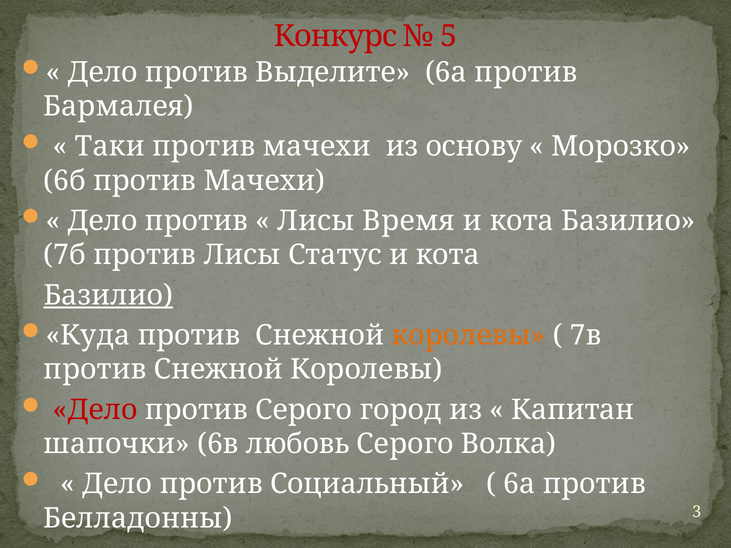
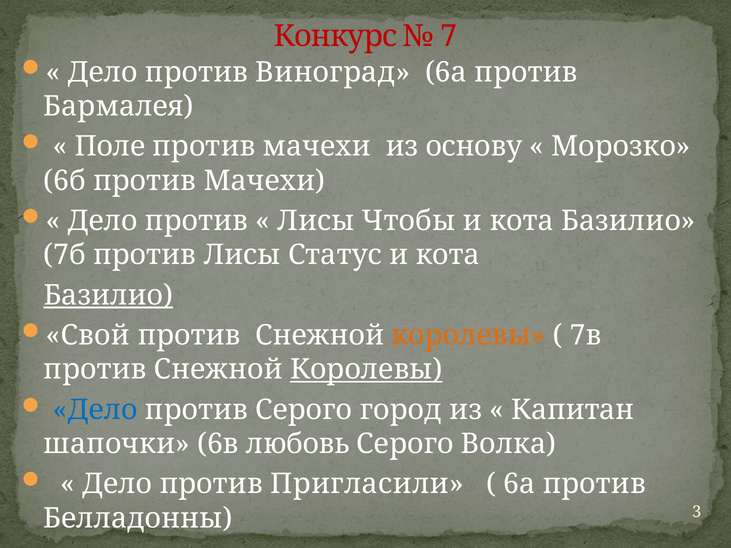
5: 5 -> 7
Выделите: Выделите -> Виноград
Таки: Таки -> Поле
Время: Время -> Чтобы
Куда: Куда -> Свой
Королевы at (366, 370) underline: none -> present
Дело at (95, 410) colour: red -> blue
Социальный: Социальный -> Пригласили
